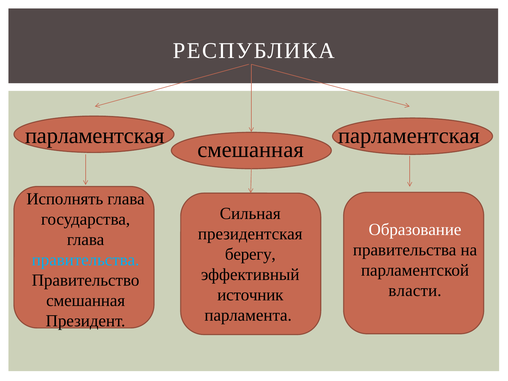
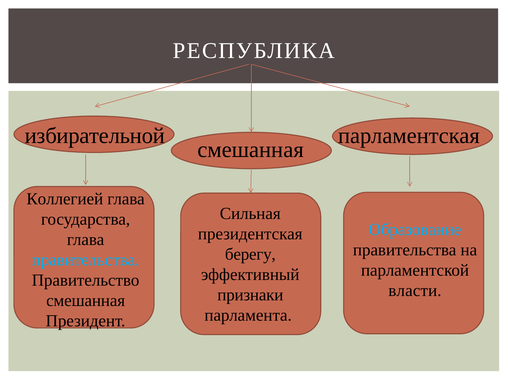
парламентская at (95, 136): парламентская -> избирательной
Исполнять: Исполнять -> Коллегией
Образование colour: white -> light blue
источник: источник -> признаки
